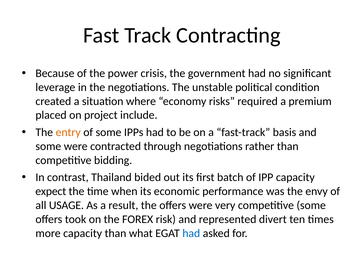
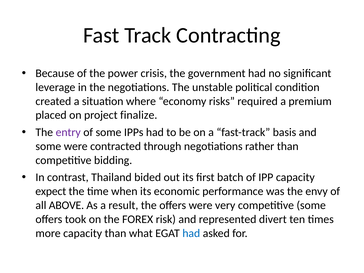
include: include -> finalize
entry colour: orange -> purple
USAGE: USAGE -> ABOVE
